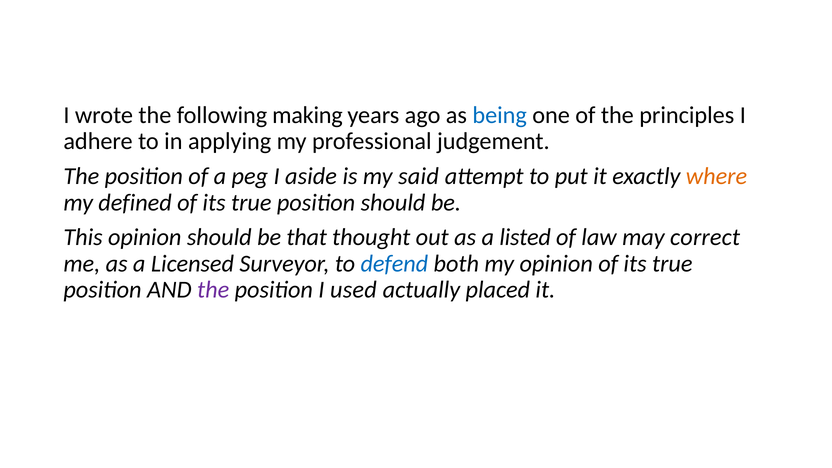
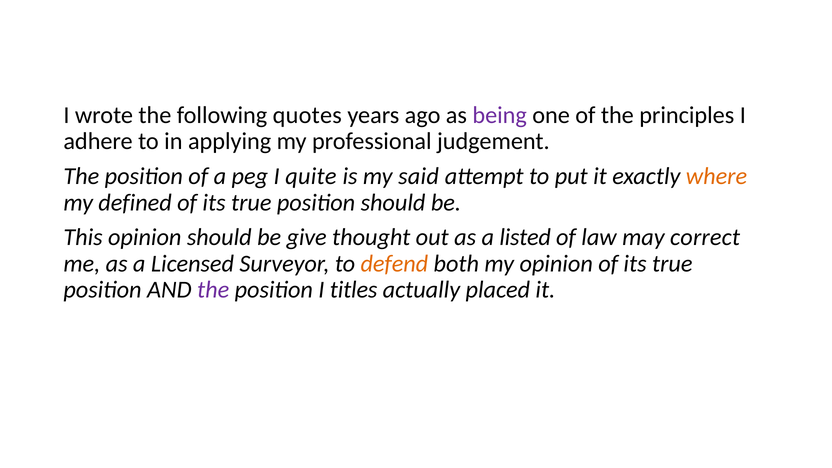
making: making -> quotes
being colour: blue -> purple
aside: aside -> quite
that: that -> give
defend colour: blue -> orange
used: used -> titles
